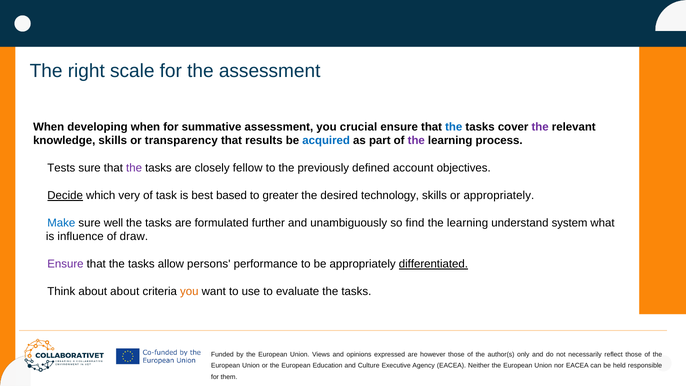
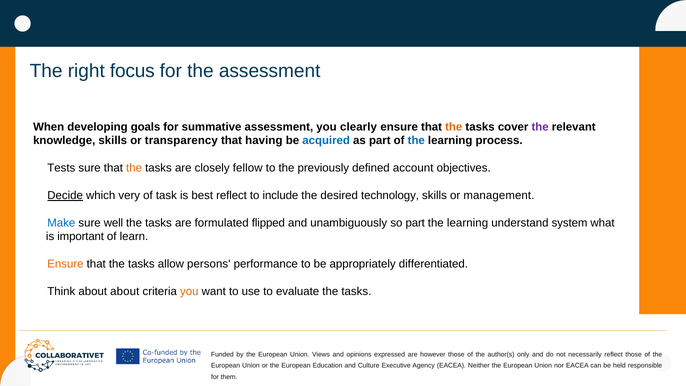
scale: scale -> focus
developing when: when -> goals
crucial: crucial -> clearly
the at (454, 127) colour: blue -> orange
results: results -> having
the at (416, 141) colour: purple -> blue
the at (134, 168) colour: purple -> orange
best based: based -> reflect
greater: greater -> include
or appropriately: appropriately -> management
further: further -> flipped
so find: find -> part
influence: influence -> important
draw: draw -> learn
Ensure at (65, 264) colour: purple -> orange
differentiated underline: present -> none
